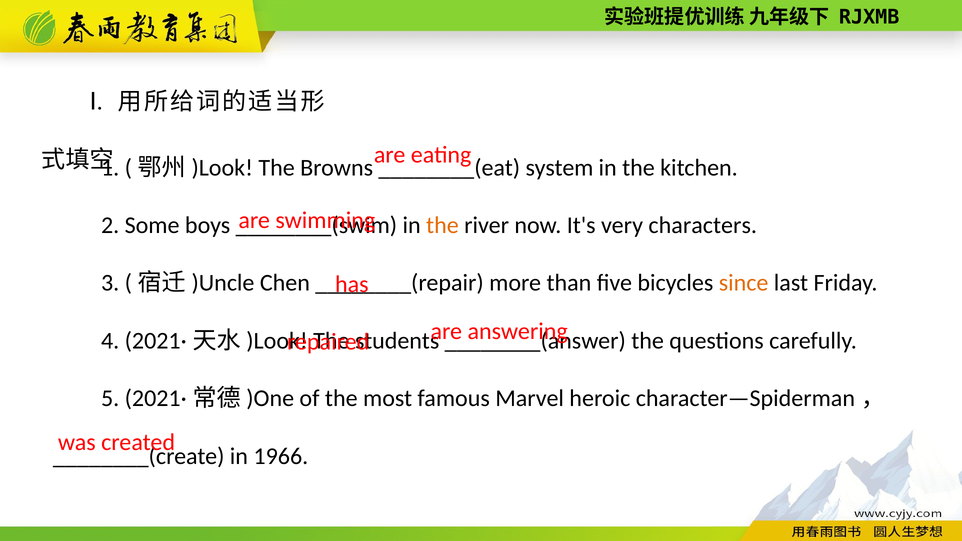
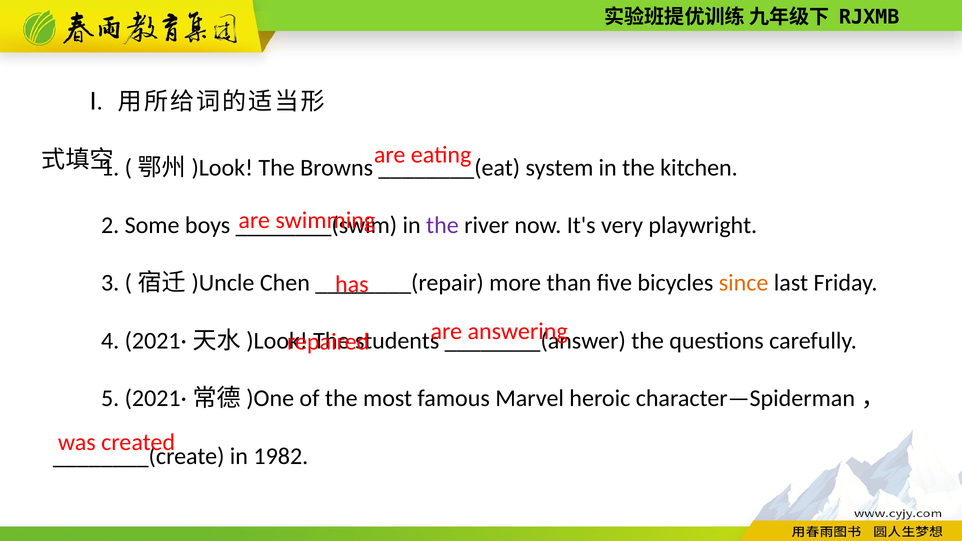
the at (442, 225) colour: orange -> purple
characters: characters -> playwright
1966: 1966 -> 1982
